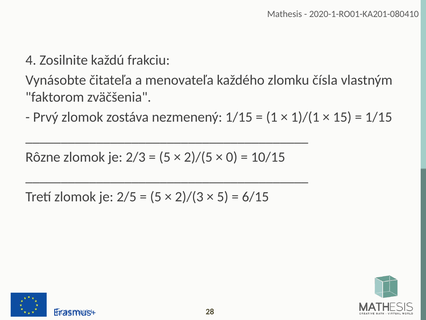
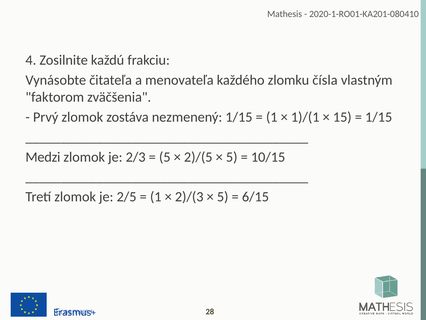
Rôzne: Rôzne -> Medzi
0 at (232, 157): 0 -> 5
5 at (156, 196): 5 -> 1
